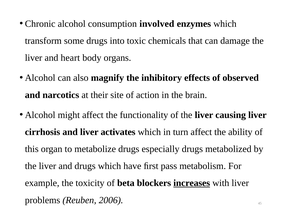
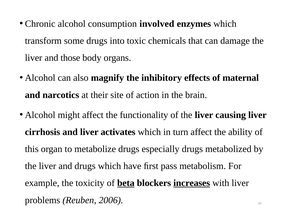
heart: heart -> those
observed: observed -> maternal
beta underline: none -> present
